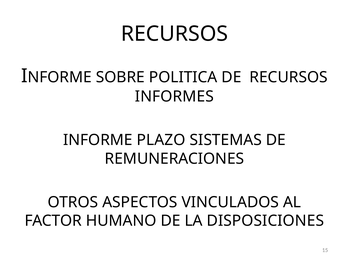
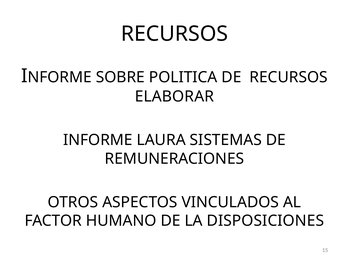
INFORMES: INFORMES -> ELABORAR
PLAZO: PLAZO -> LAURA
